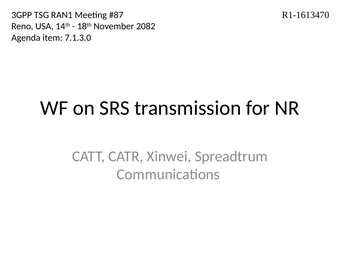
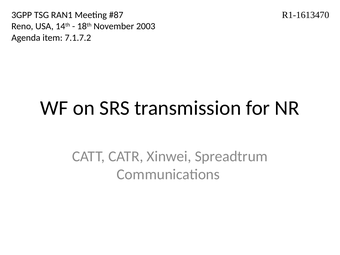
2082: 2082 -> 2003
7.1.3.0: 7.1.3.0 -> 7.1.7.2
